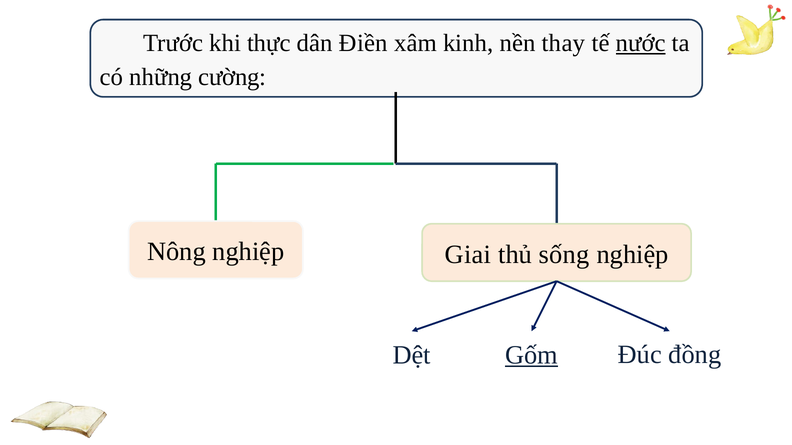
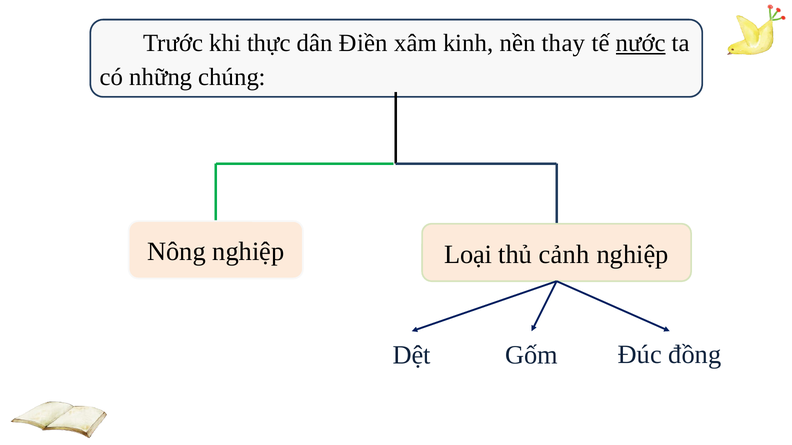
cường: cường -> chúng
Giai: Giai -> Loại
sống: sống -> cảnh
Gốm underline: present -> none
